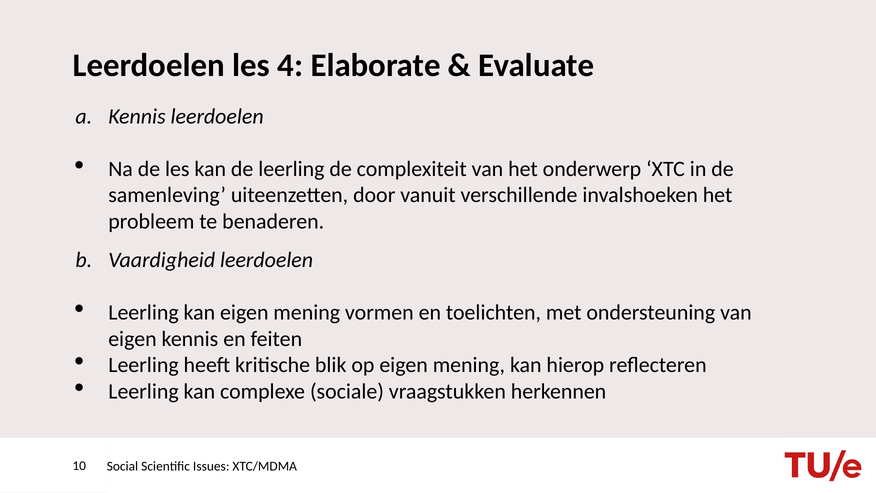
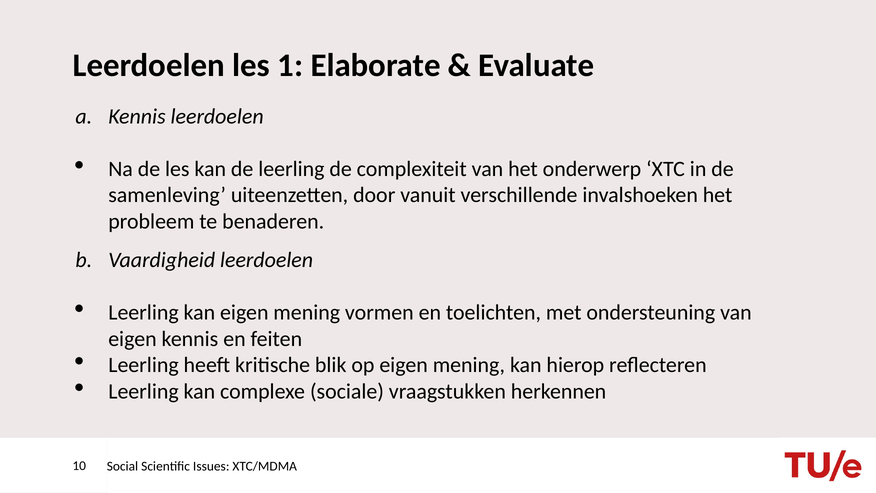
4: 4 -> 1
